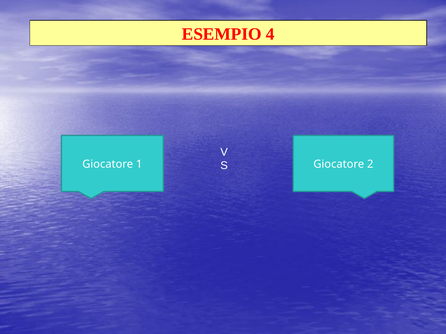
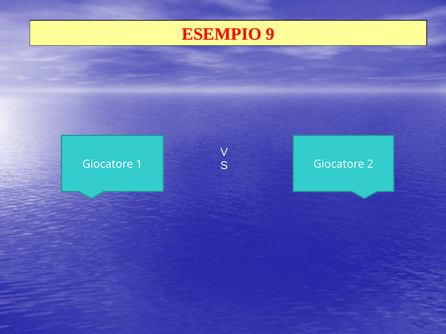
4: 4 -> 9
